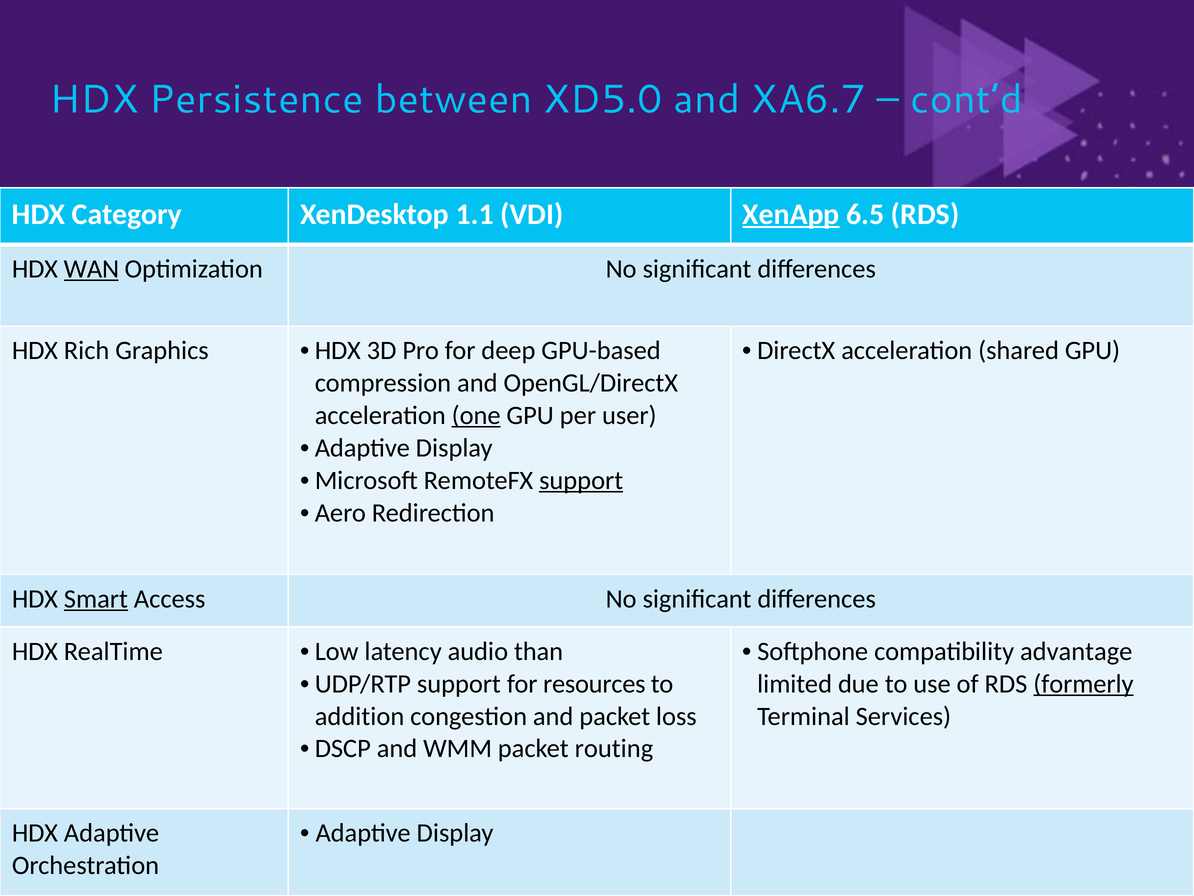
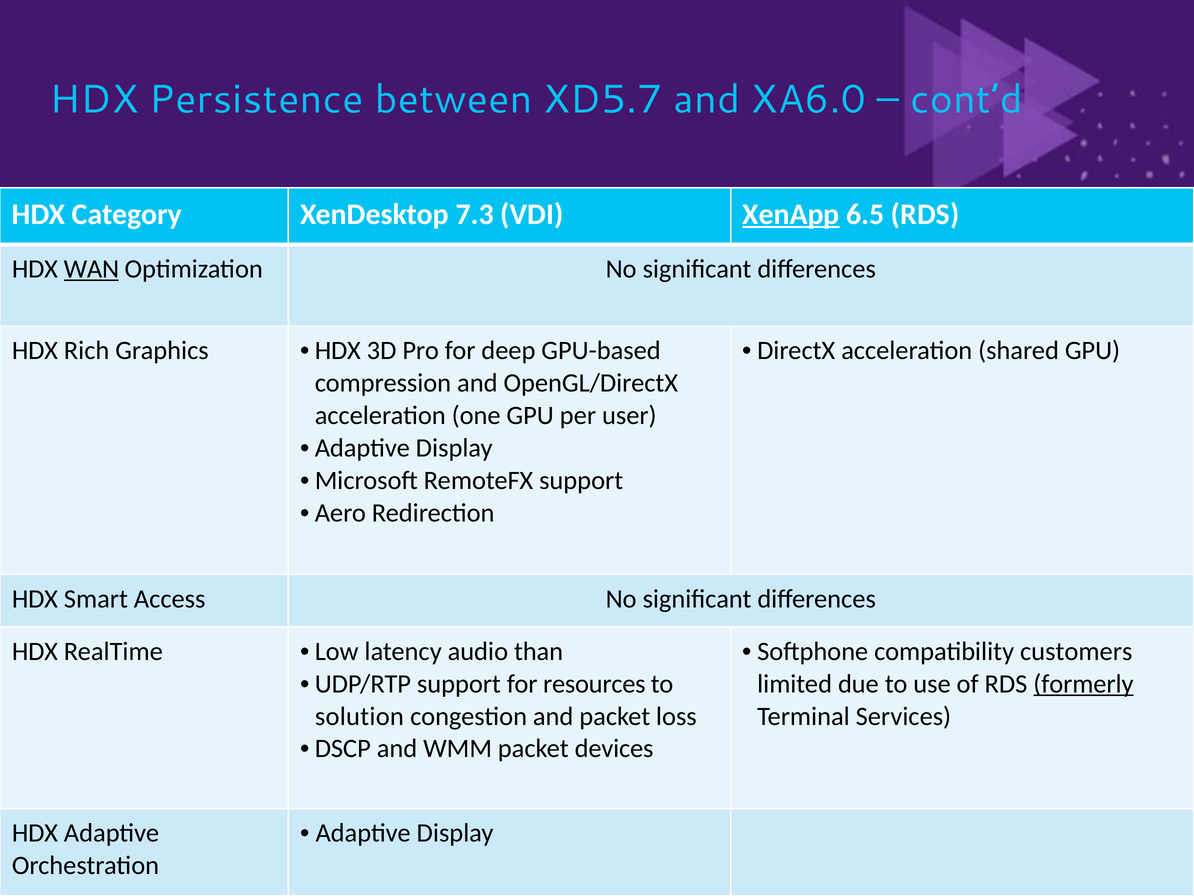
XD5.0: XD5.0 -> XD5.7
XA6.7: XA6.7 -> XA6.0
1.1: 1.1 -> 7.3
one underline: present -> none
support at (581, 480) underline: present -> none
Smart underline: present -> none
advantage: advantage -> customers
addition: addition -> solution
routing: routing -> devices
